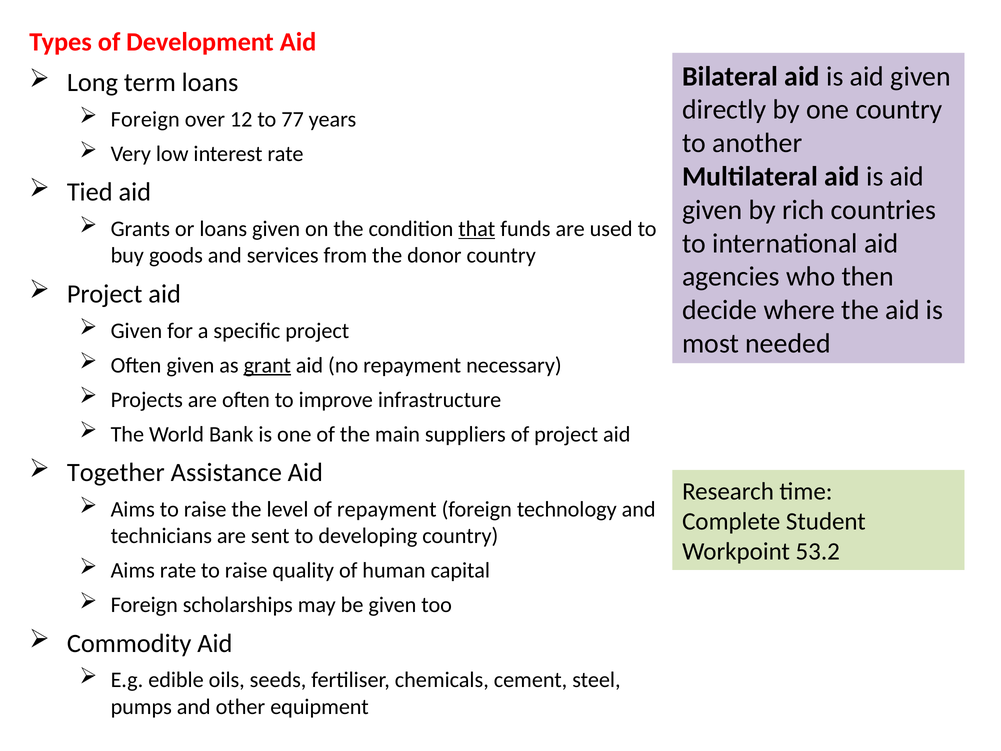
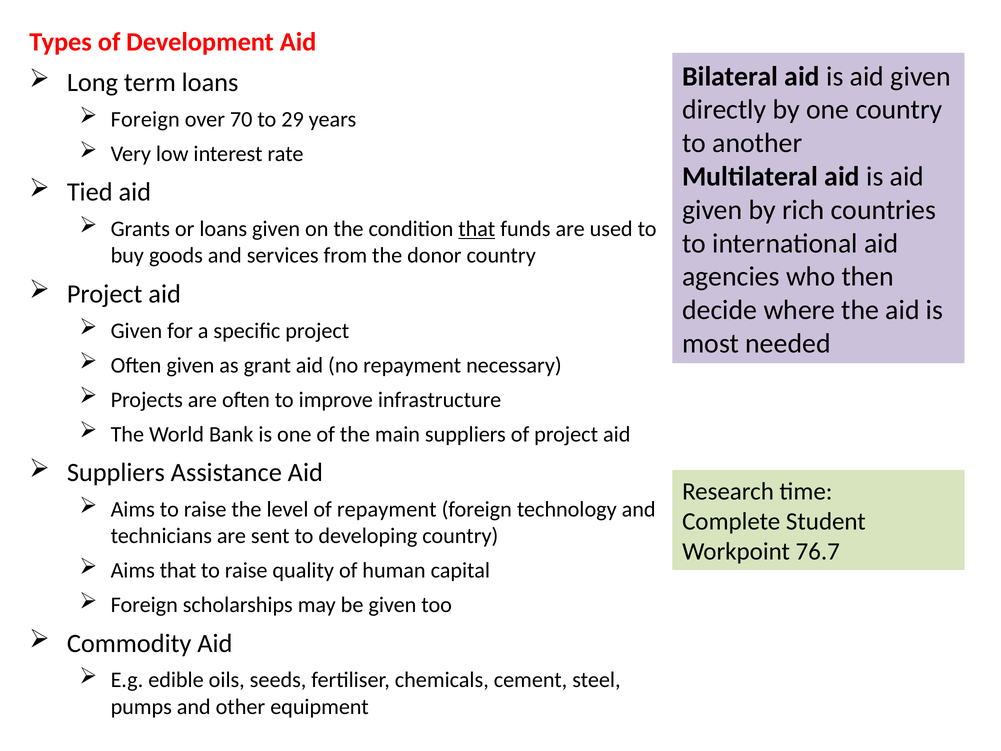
12: 12 -> 70
77: 77 -> 29
grant underline: present -> none
Together at (116, 472): Together -> Suppliers
53.2: 53.2 -> 76.7
Aims rate: rate -> that
